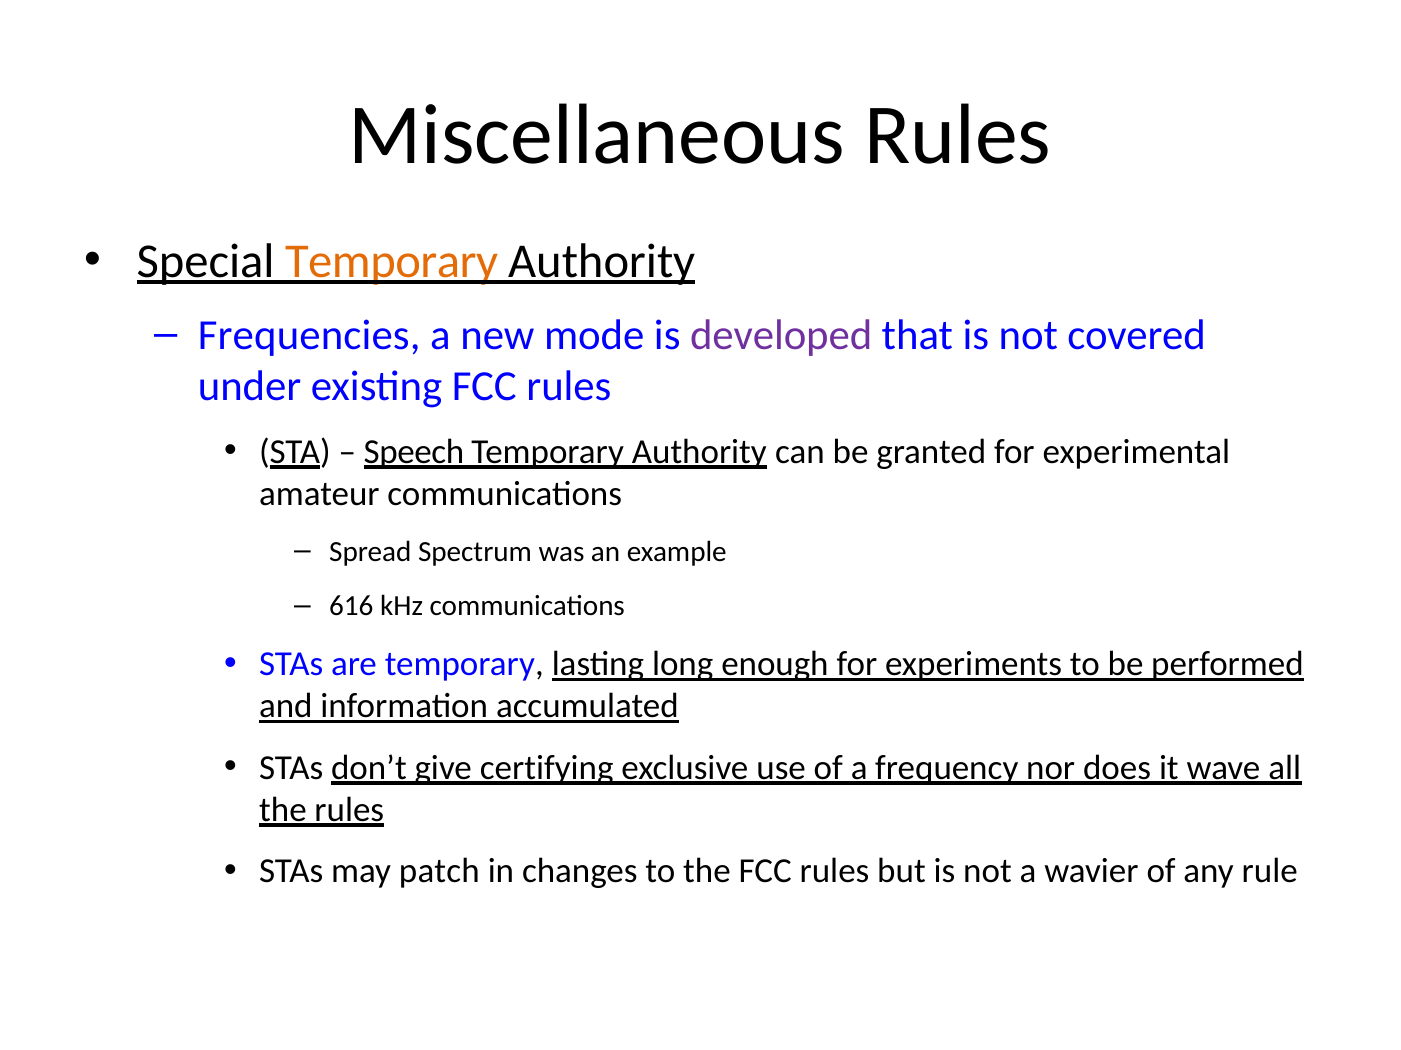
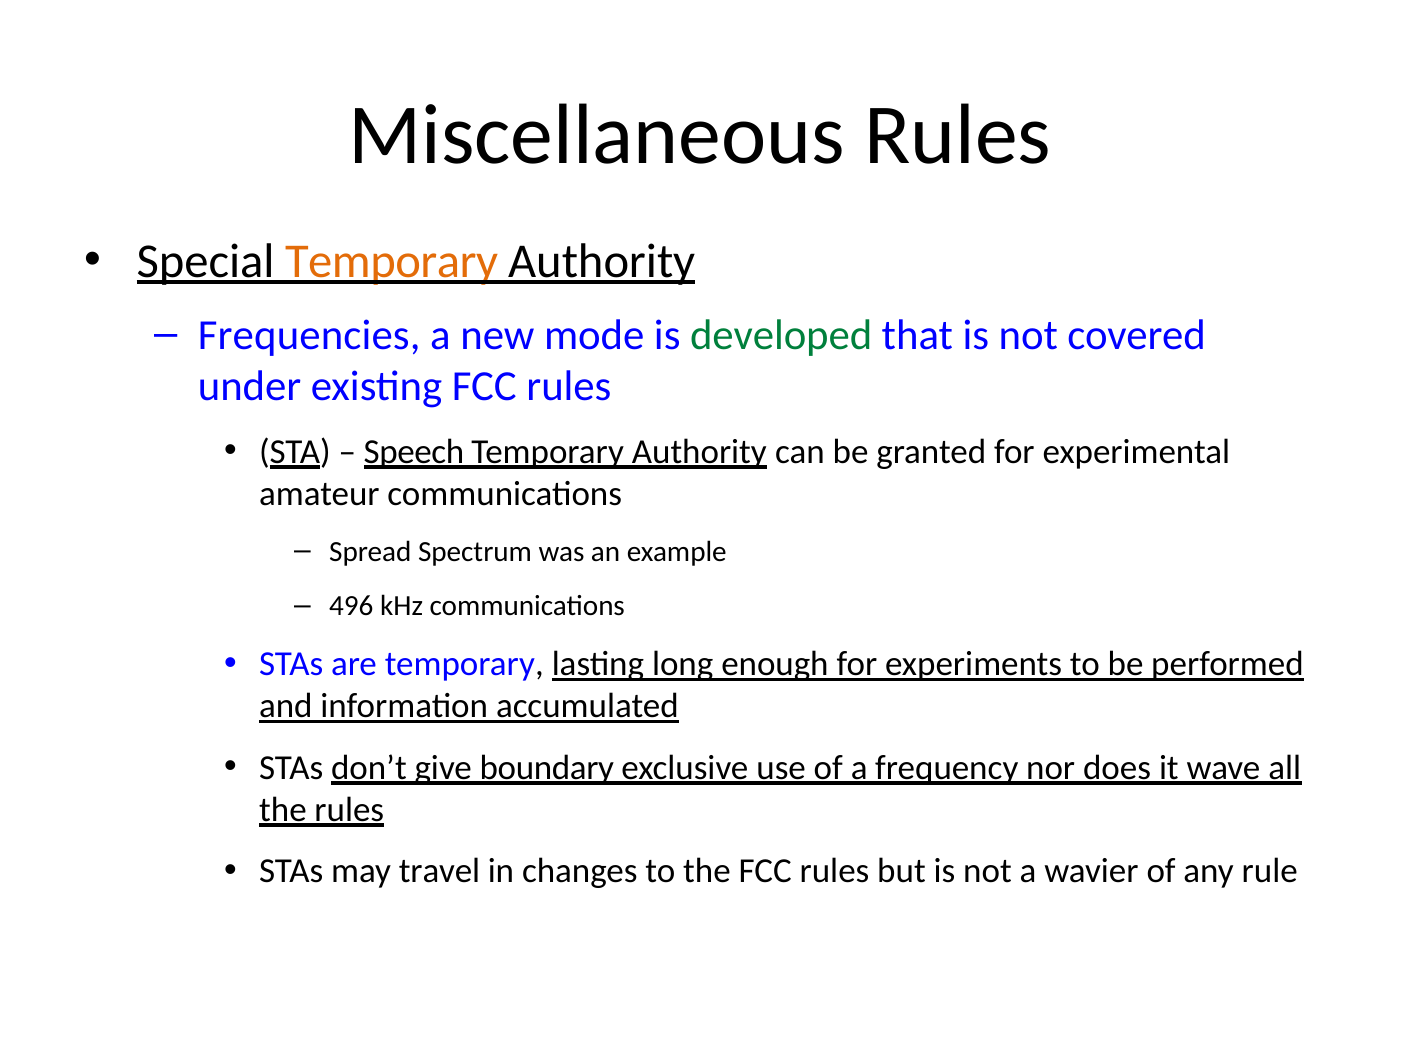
developed colour: purple -> green
616: 616 -> 496
certifying: certifying -> boundary
patch: patch -> travel
